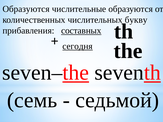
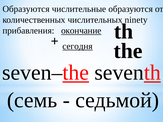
букву: букву -> ninety
составных: составных -> окончание
